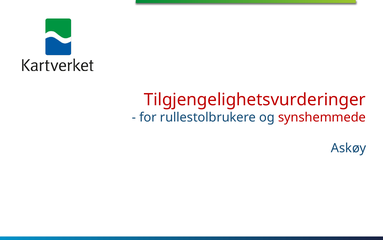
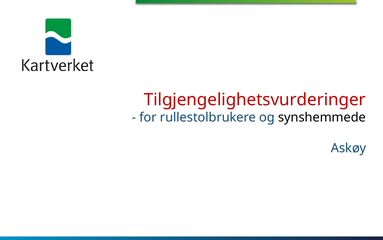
synshemmede colour: red -> black
